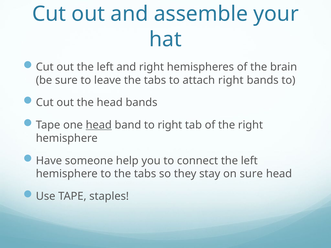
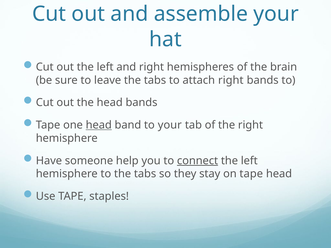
to right: right -> your
connect underline: none -> present
on sure: sure -> tape
